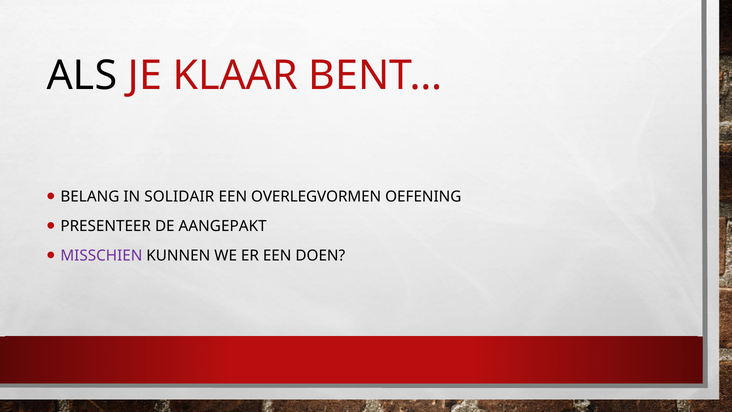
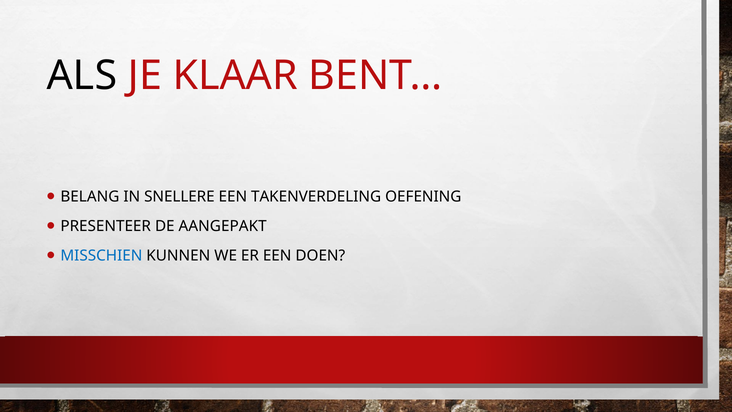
SOLIDAIR: SOLIDAIR -> SNELLERE
OVERLEGVORMEN: OVERLEGVORMEN -> TAKENVERDELING
MISSCHIEN colour: purple -> blue
